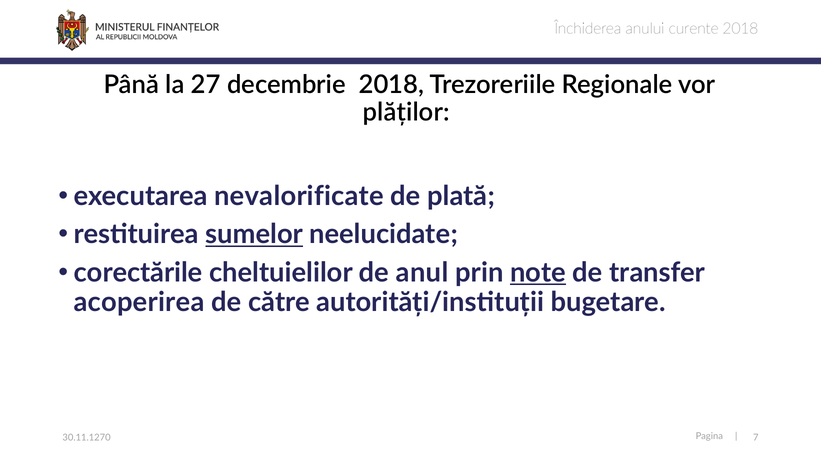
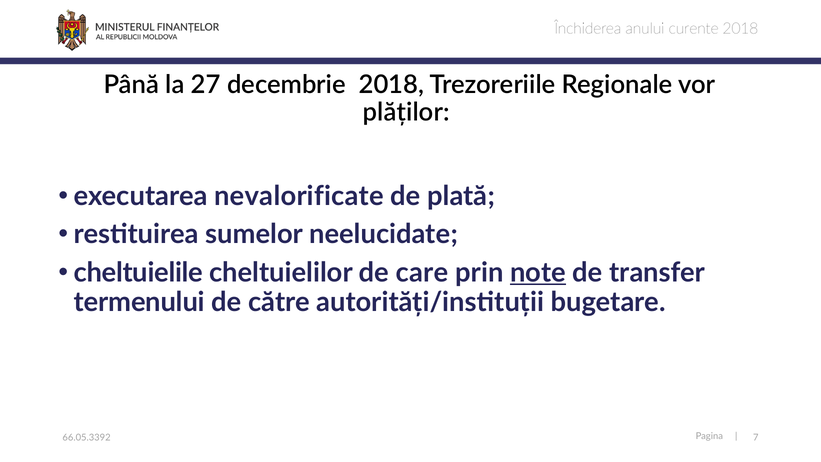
sumelor underline: present -> none
corectările: corectările -> cheltuielile
anul: anul -> care
acoperirea: acoperirea -> termenului
30.11.1270: 30.11.1270 -> 66.05.3392
